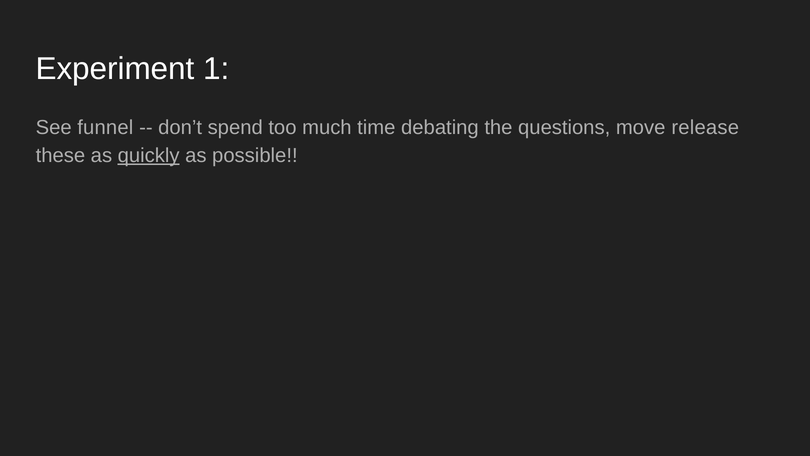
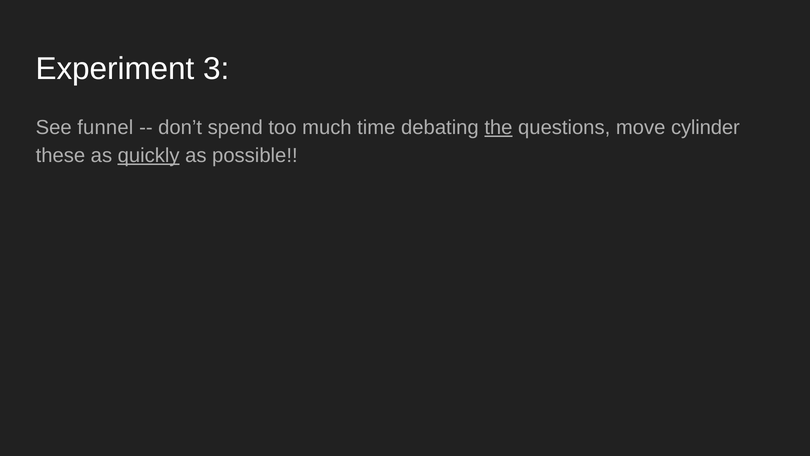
1: 1 -> 3
the underline: none -> present
release: release -> cylinder
